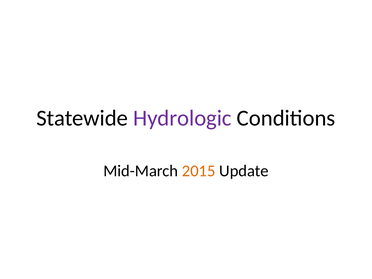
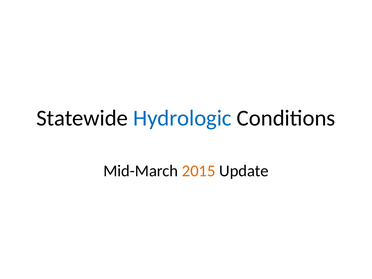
Hydrologic colour: purple -> blue
